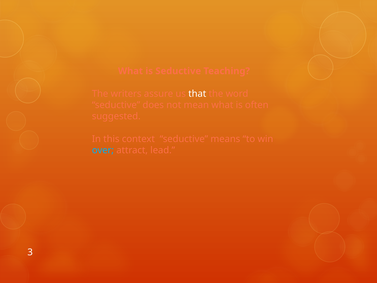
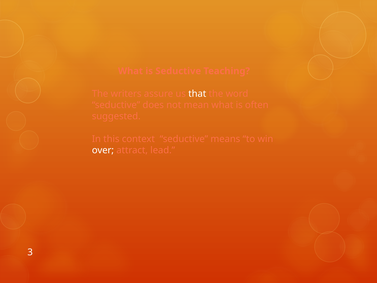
over colour: light blue -> white
